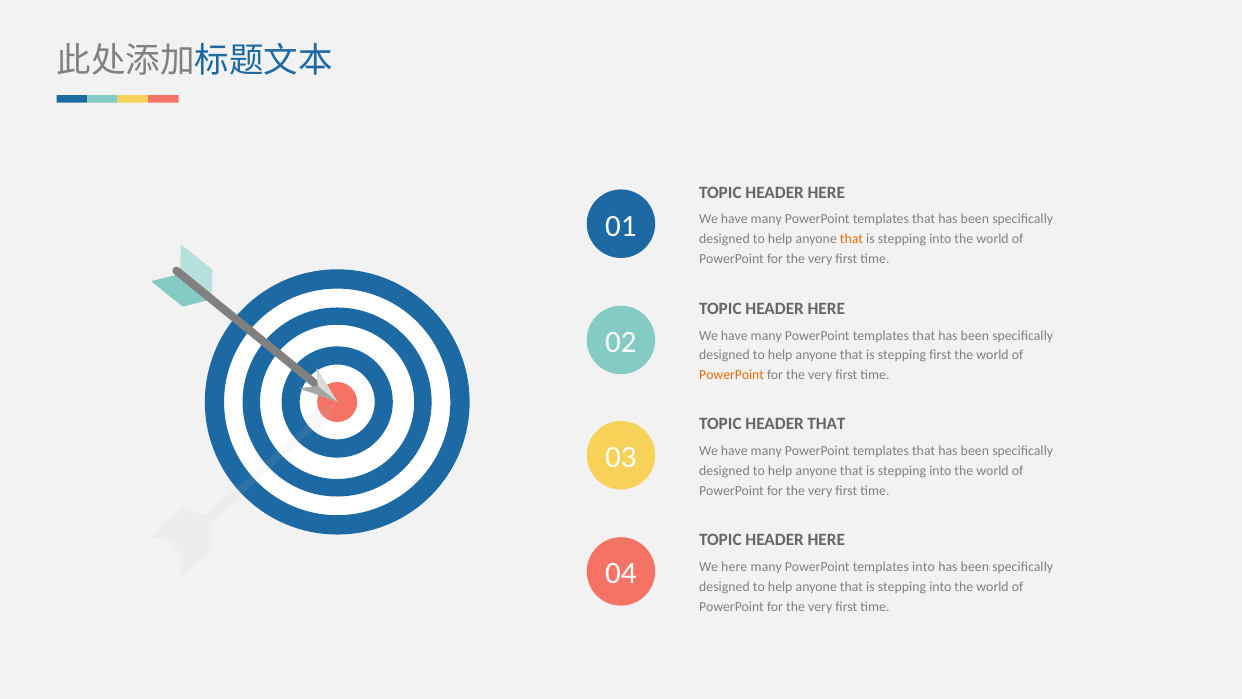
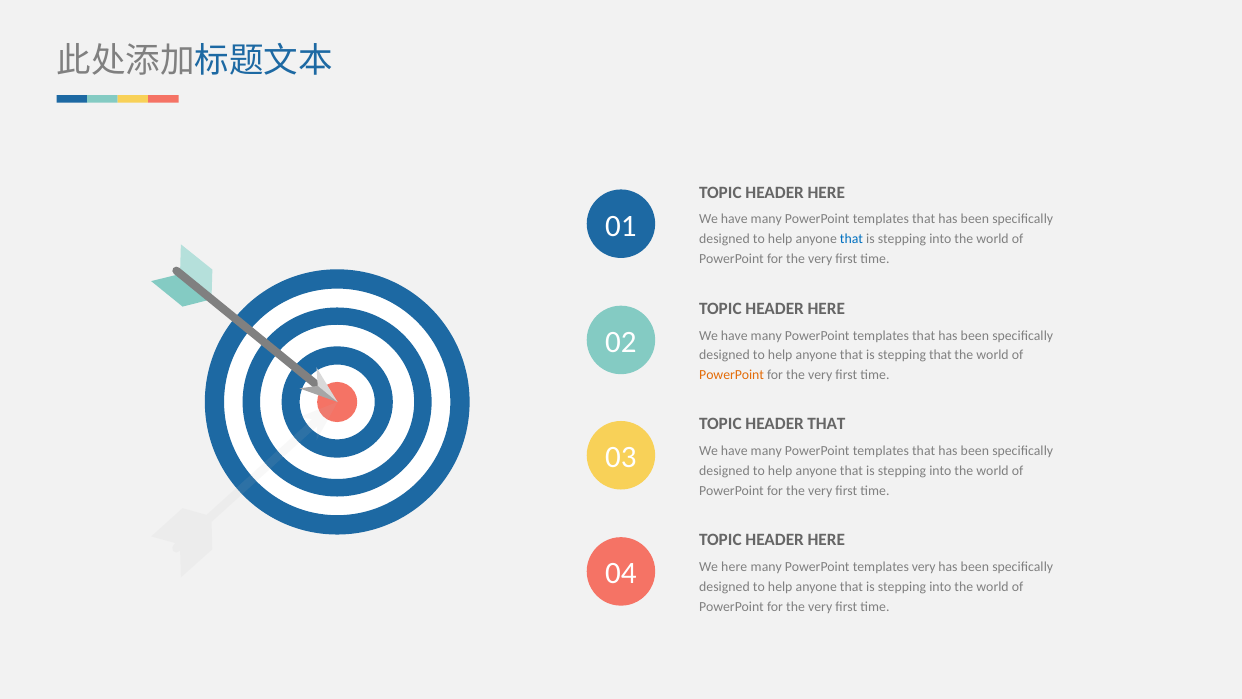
that at (851, 239) colour: orange -> blue
stepping first: first -> that
templates into: into -> very
